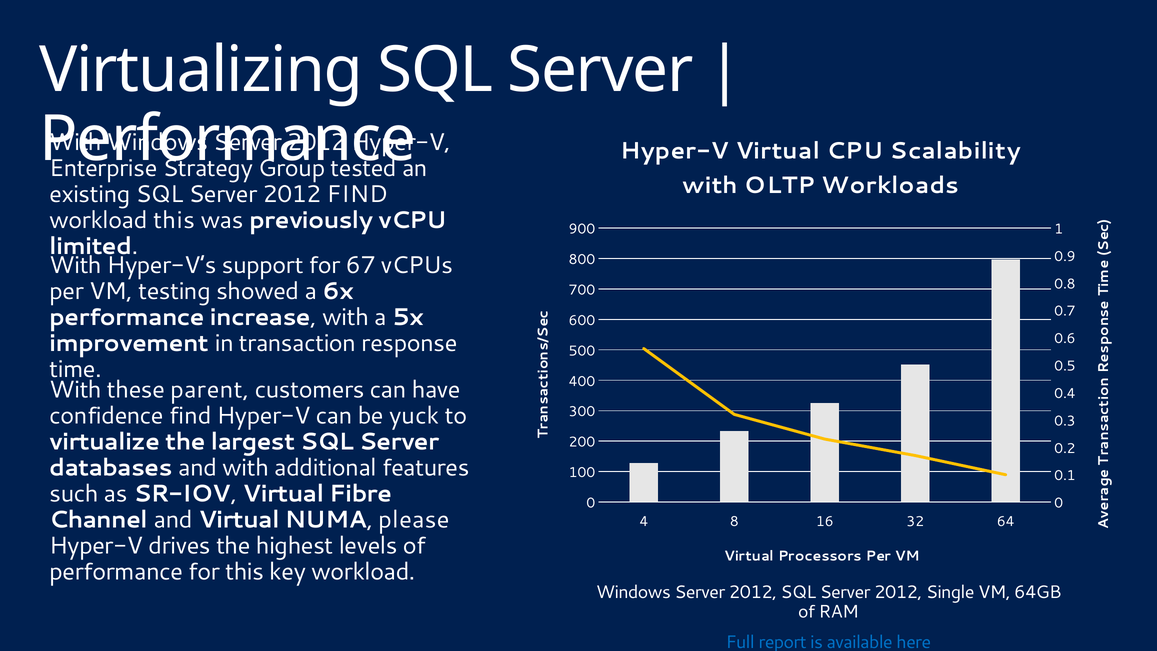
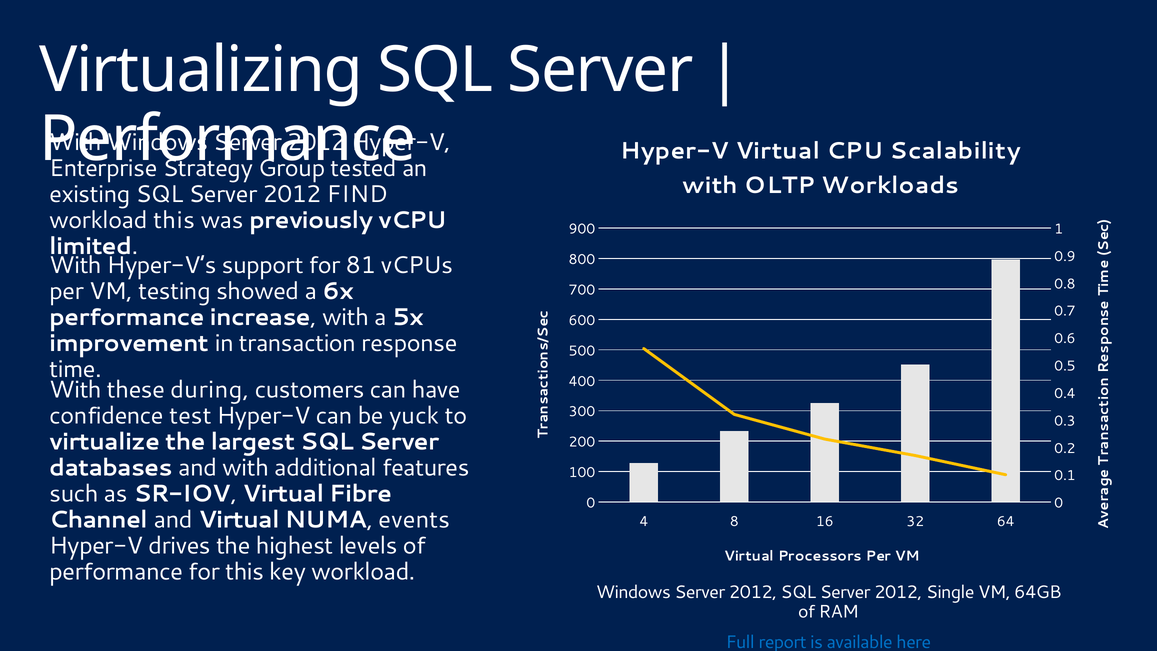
67: 67 -> 81
parent: parent -> during
confidence find: find -> test
please: please -> events
